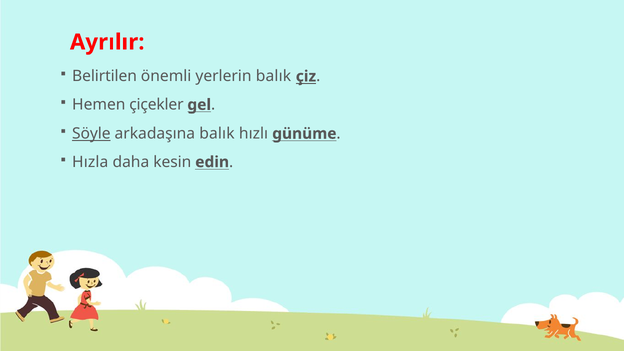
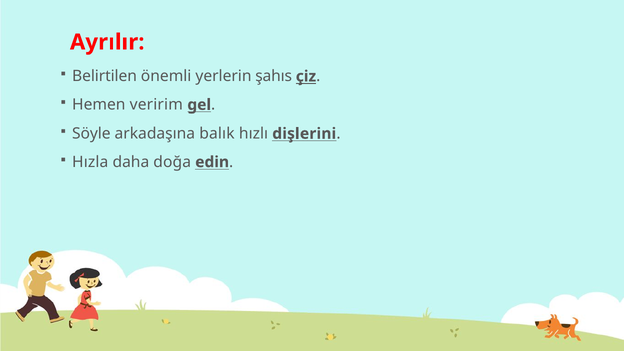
yerlerin balık: balık -> şahıs
çiçekler: çiçekler -> veririm
Söyle underline: present -> none
günüme: günüme -> dişlerini
kesin: kesin -> doğa
